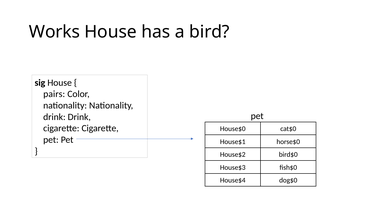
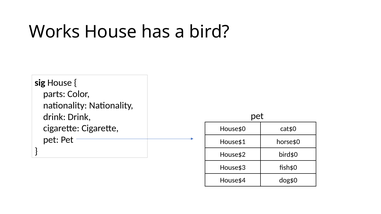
pairs: pairs -> parts
